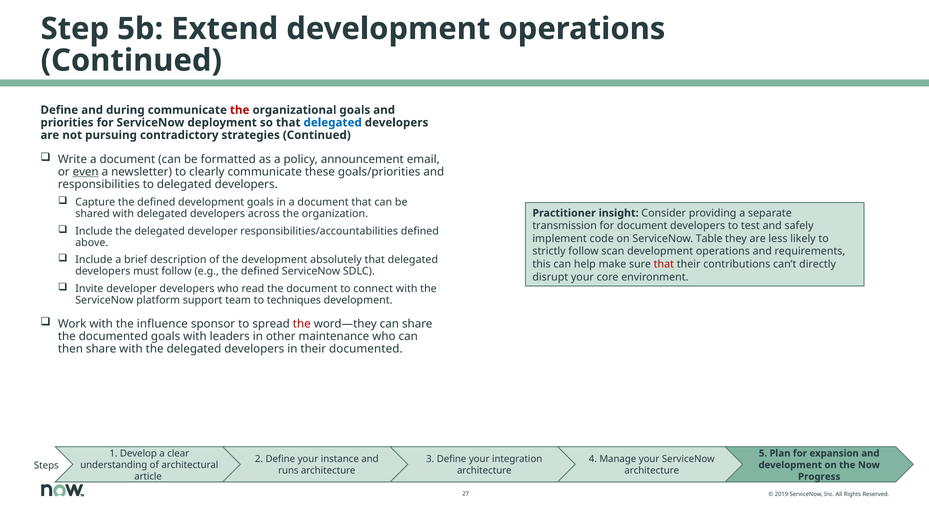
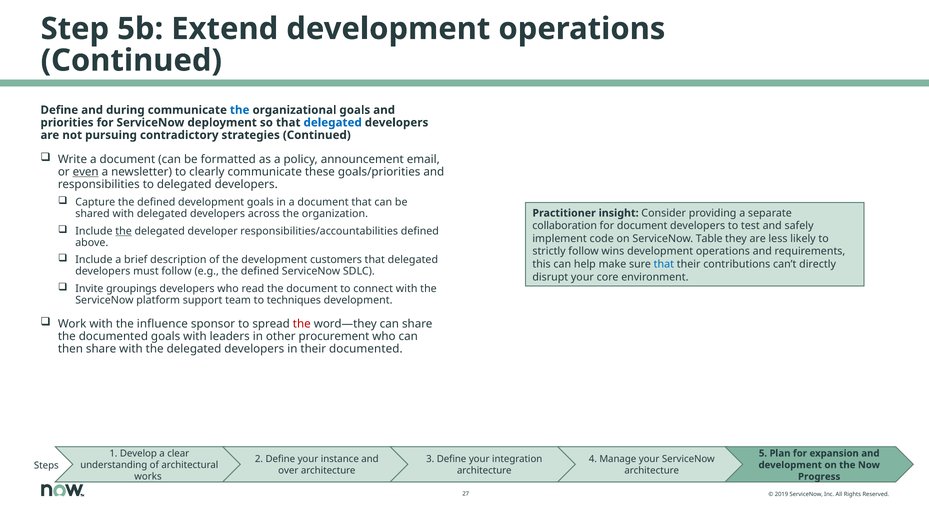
the at (240, 110) colour: red -> blue
transmission: transmission -> collaboration
the at (124, 231) underline: none -> present
scan: scan -> wins
absolutely: absolutely -> customers
that at (664, 264) colour: red -> blue
Invite developer: developer -> groupings
maintenance: maintenance -> procurement
runs: runs -> over
article: article -> works
